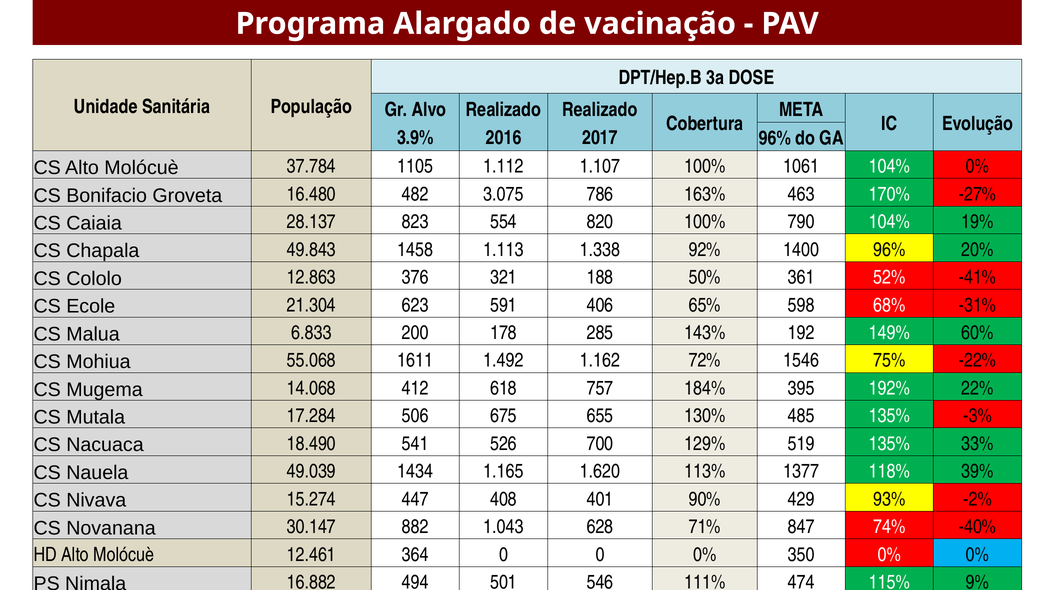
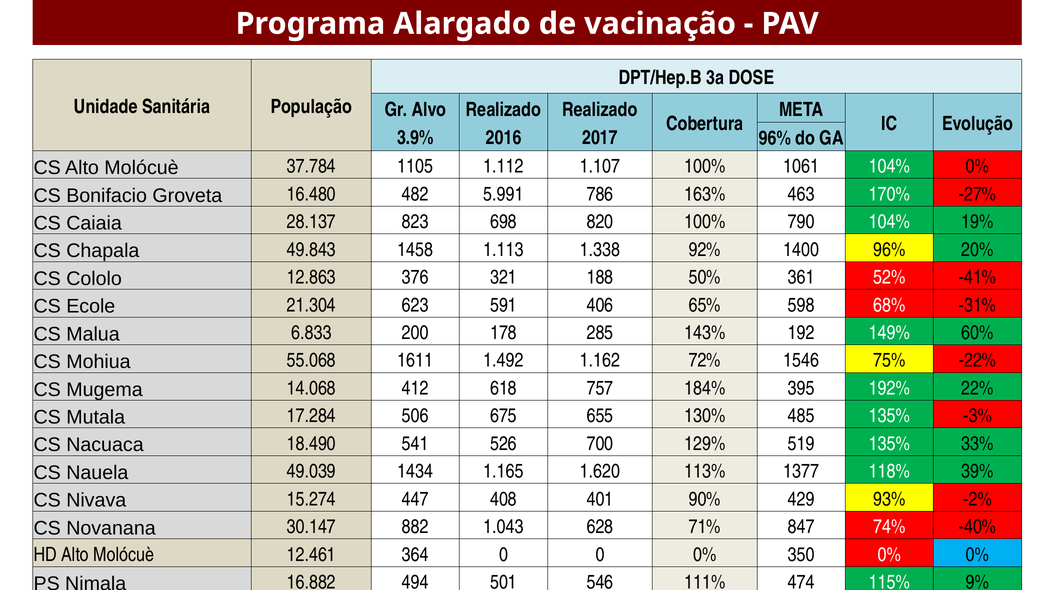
3.075: 3.075 -> 5.991
554: 554 -> 698
